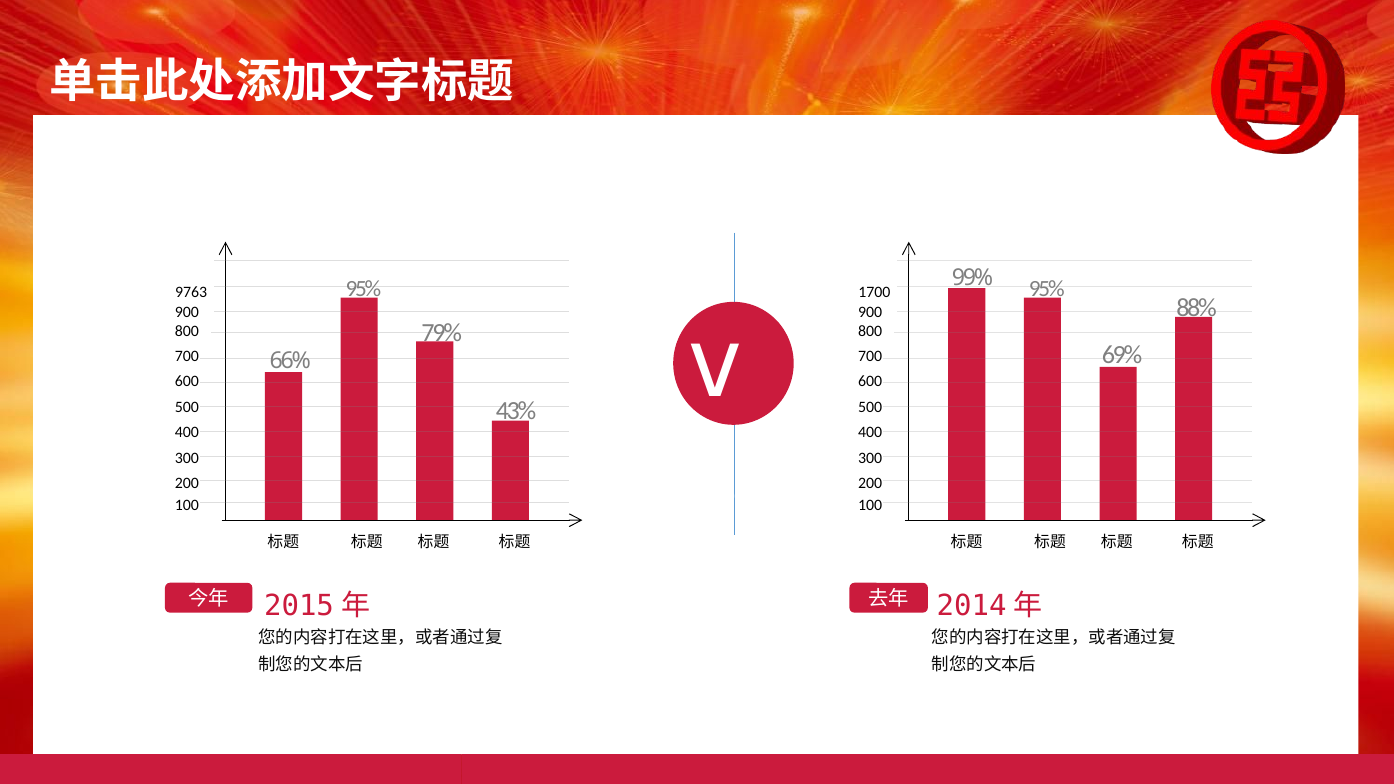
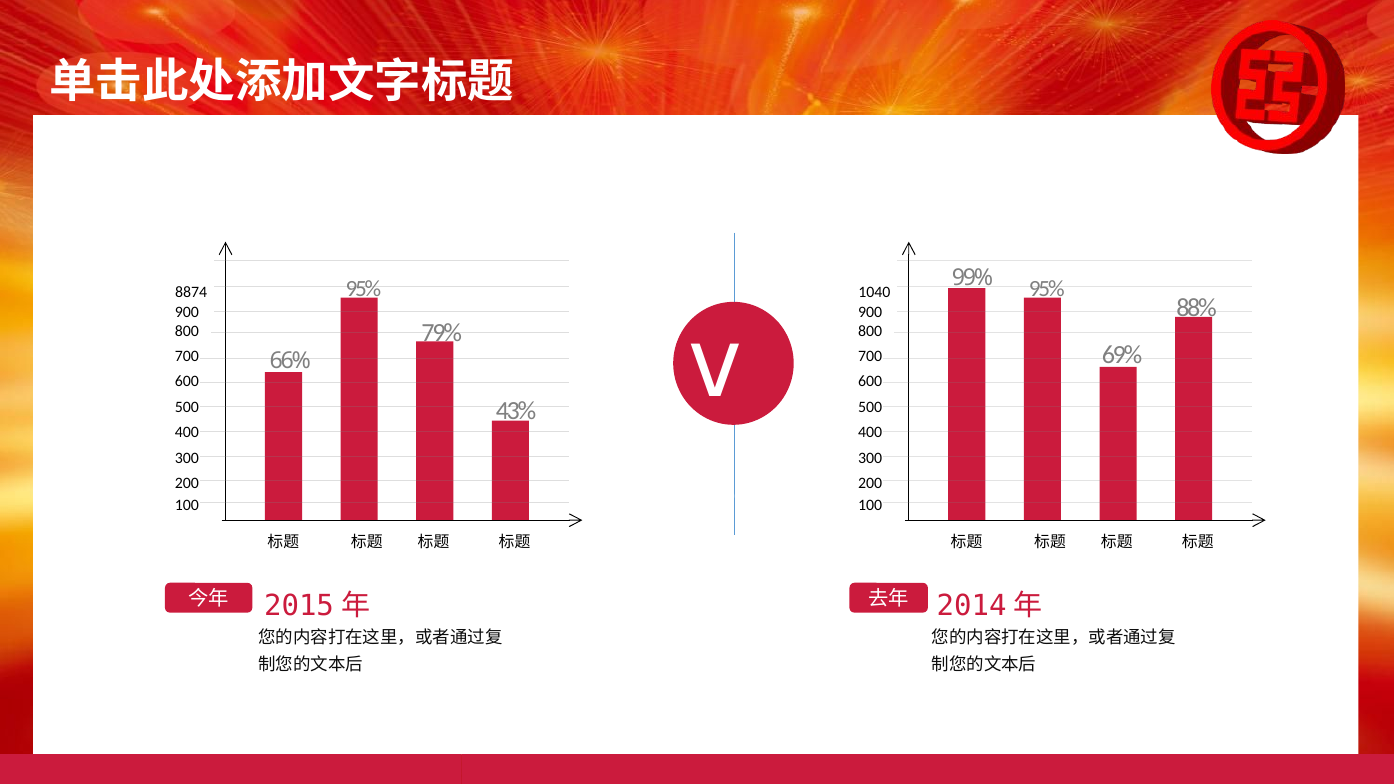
9763: 9763 -> 8874
1700: 1700 -> 1040
